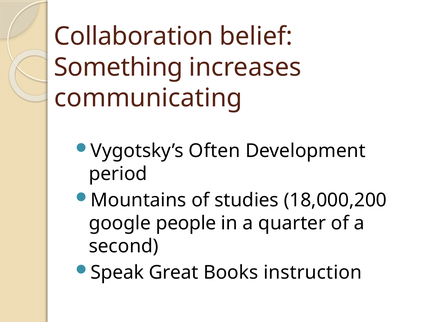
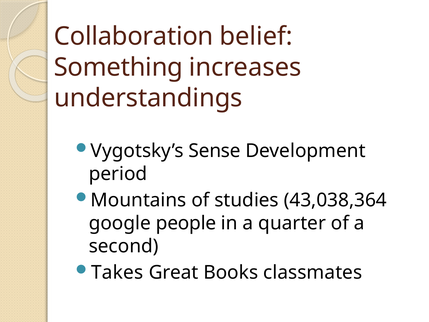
communicating: communicating -> understandings
Often: Often -> Sense
18,000,200: 18,000,200 -> 43,038,364
Speak: Speak -> Takes
instruction: instruction -> classmates
